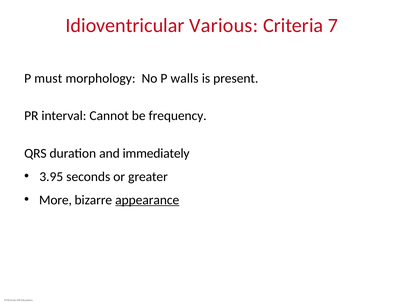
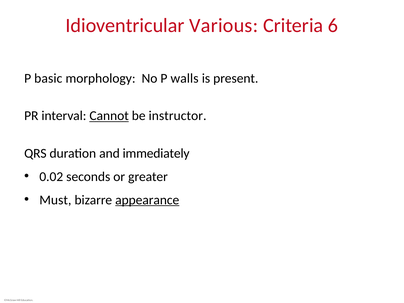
7: 7 -> 6
must: must -> basic
Cannot underline: none -> present
frequency: frequency -> instructor
3.95: 3.95 -> 0.02
More: More -> Must
